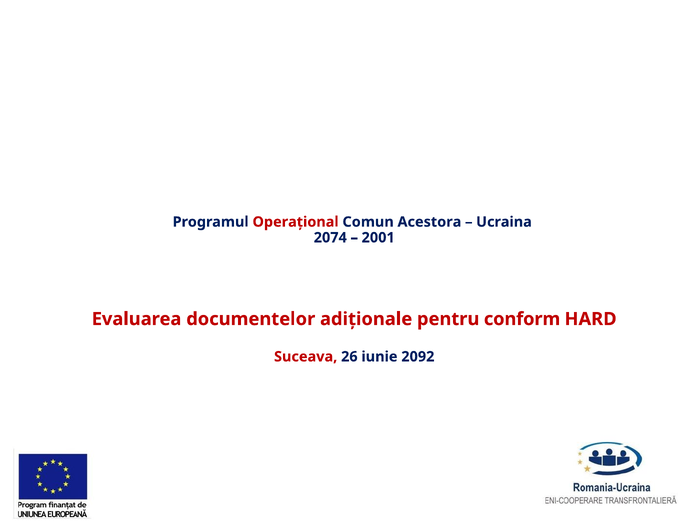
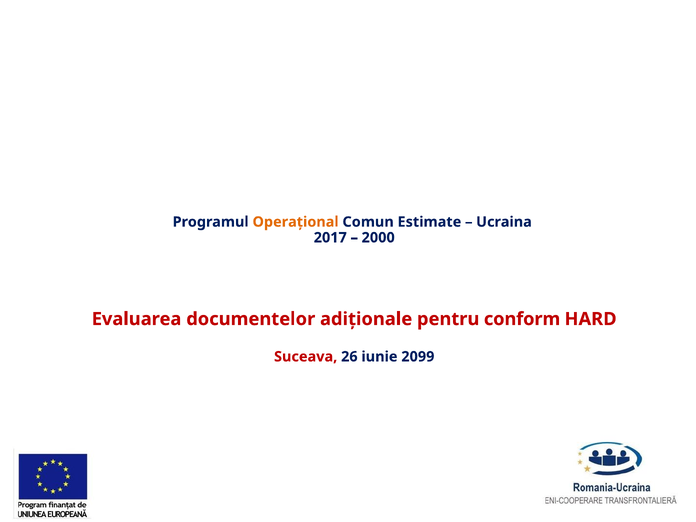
Operațional colour: red -> orange
Acestora: Acestora -> Estimate
2074: 2074 -> 2017
2001: 2001 -> 2000
2092: 2092 -> 2099
